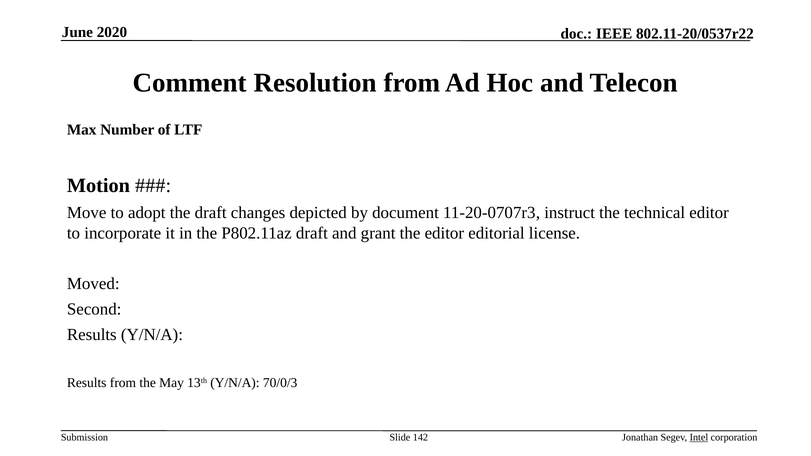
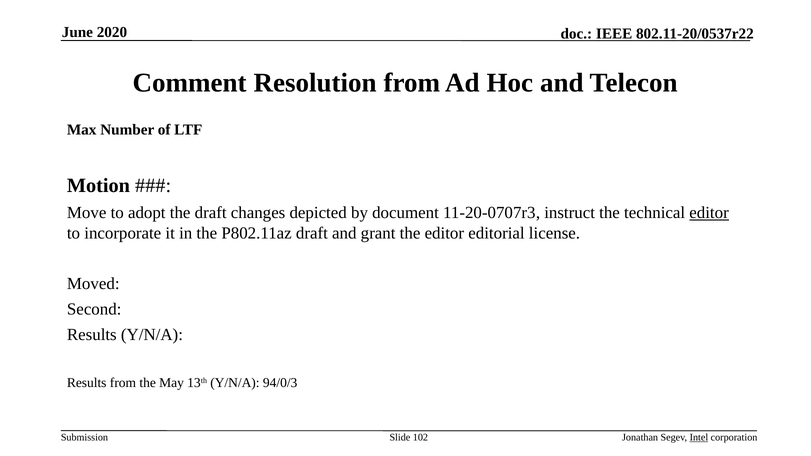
editor at (709, 213) underline: none -> present
70/0/3: 70/0/3 -> 94/0/3
142: 142 -> 102
